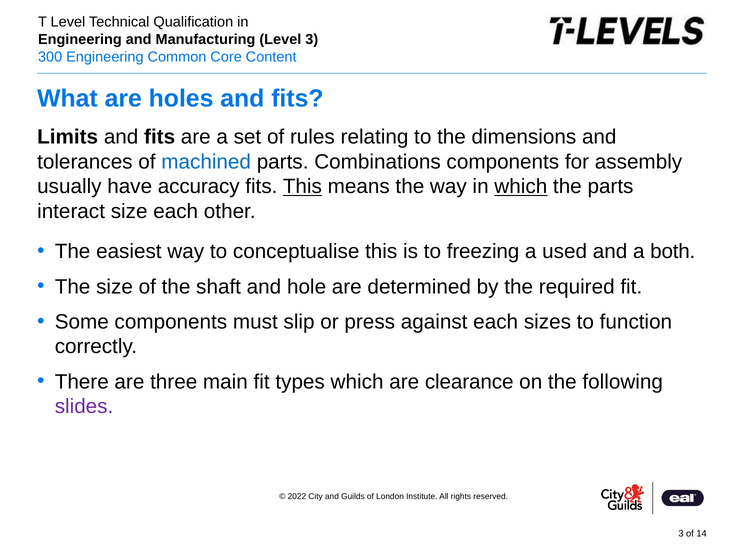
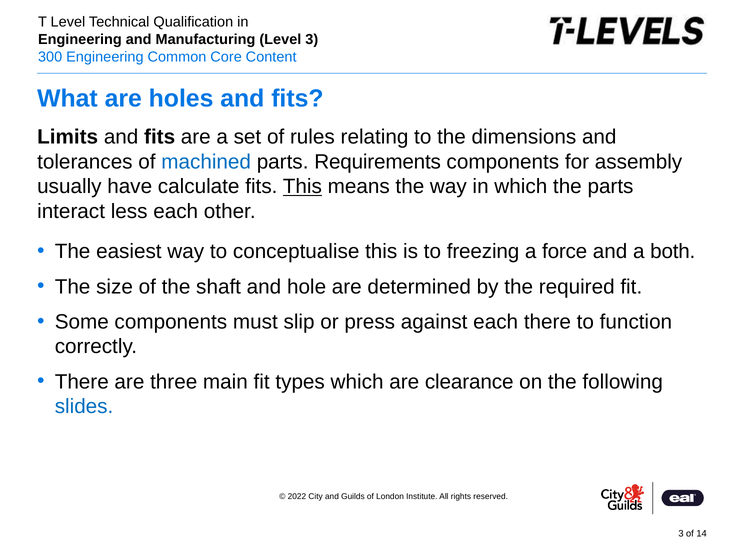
Combinations: Combinations -> Requirements
accuracy: accuracy -> calculate
which at (521, 186) underline: present -> none
interact size: size -> less
used: used -> force
each sizes: sizes -> there
slides colour: purple -> blue
